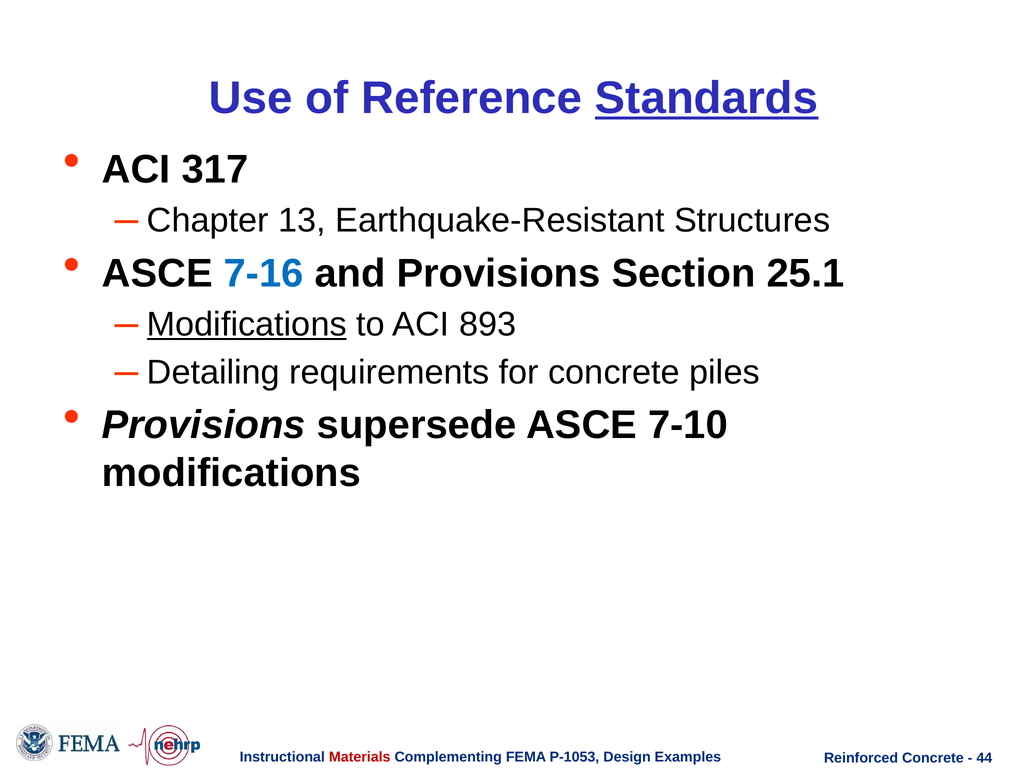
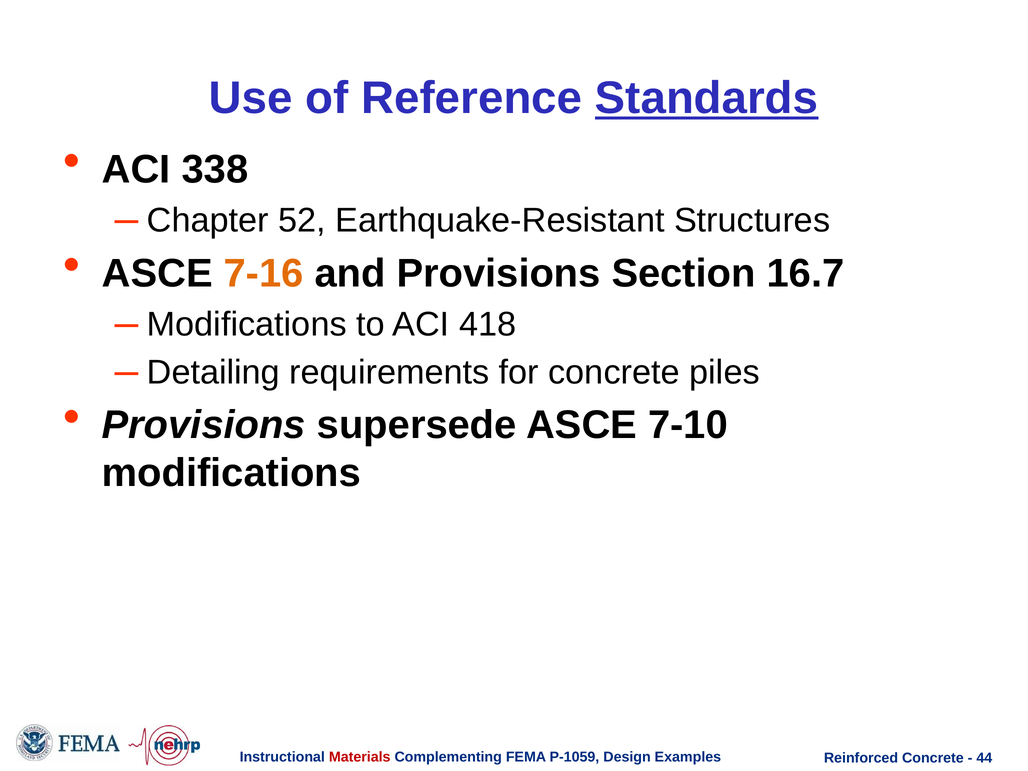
317: 317 -> 338
13: 13 -> 52
7-16 colour: blue -> orange
25.1: 25.1 -> 16.7
Modifications at (247, 324) underline: present -> none
893: 893 -> 418
P-1053: P-1053 -> P-1059
